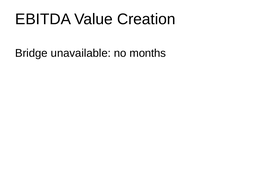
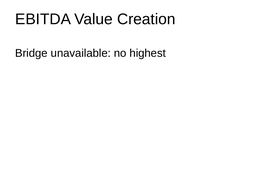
months: months -> highest
